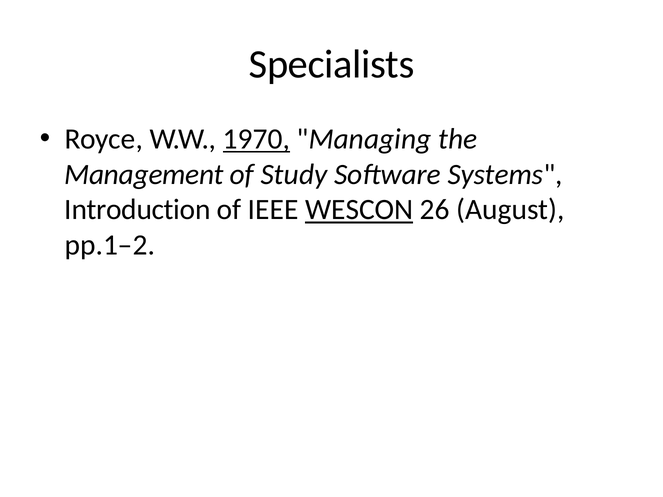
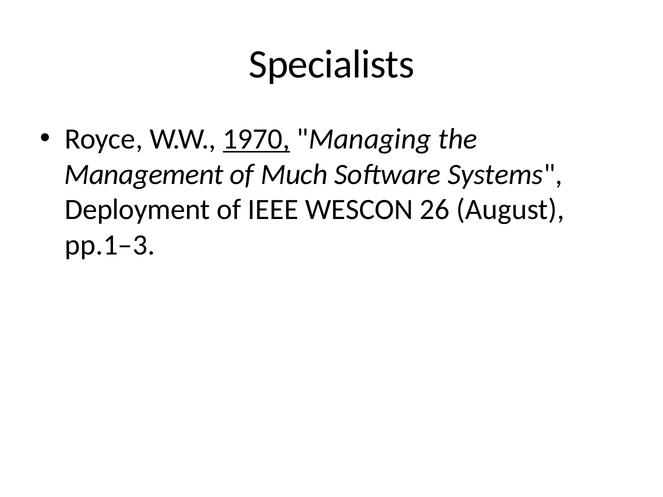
Study: Study -> Much
Introduction: Introduction -> Deployment
WESCON underline: present -> none
pp.1–2: pp.1–2 -> pp.1–3
